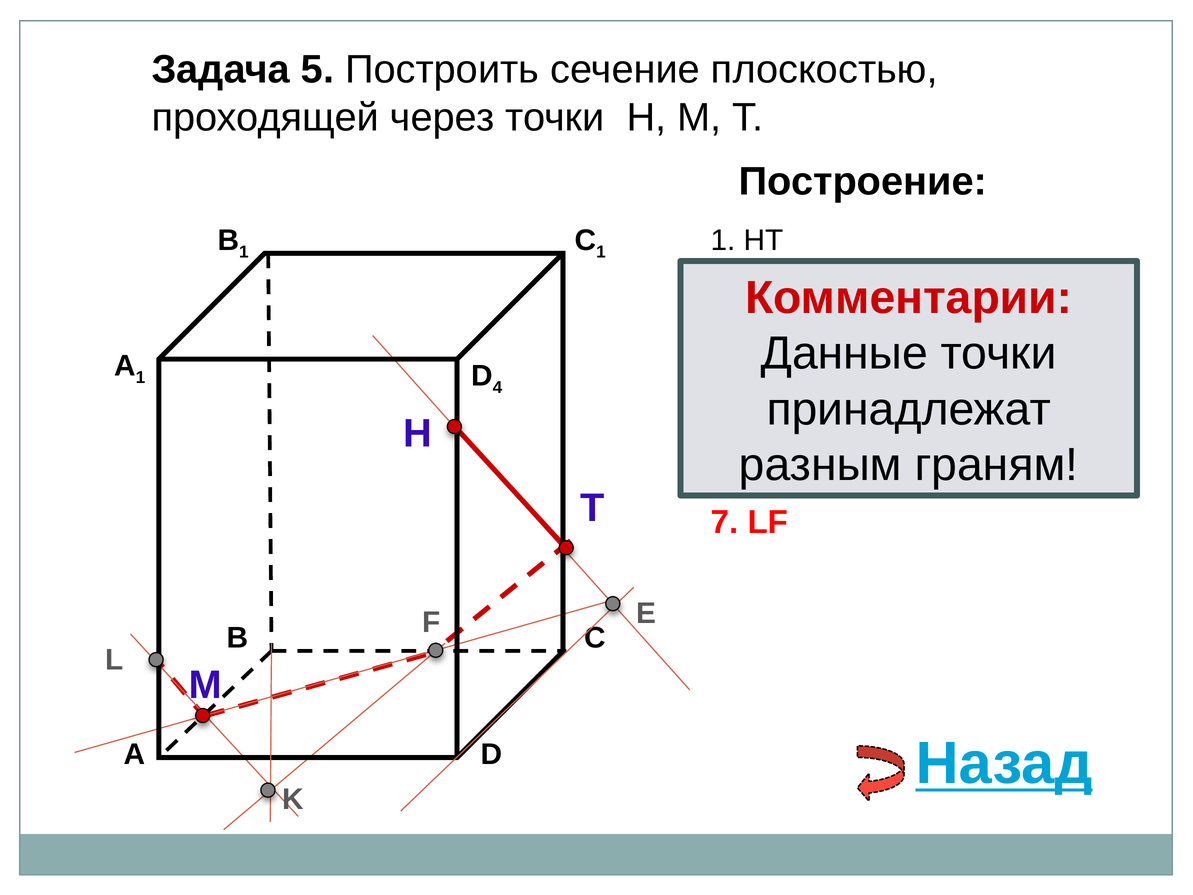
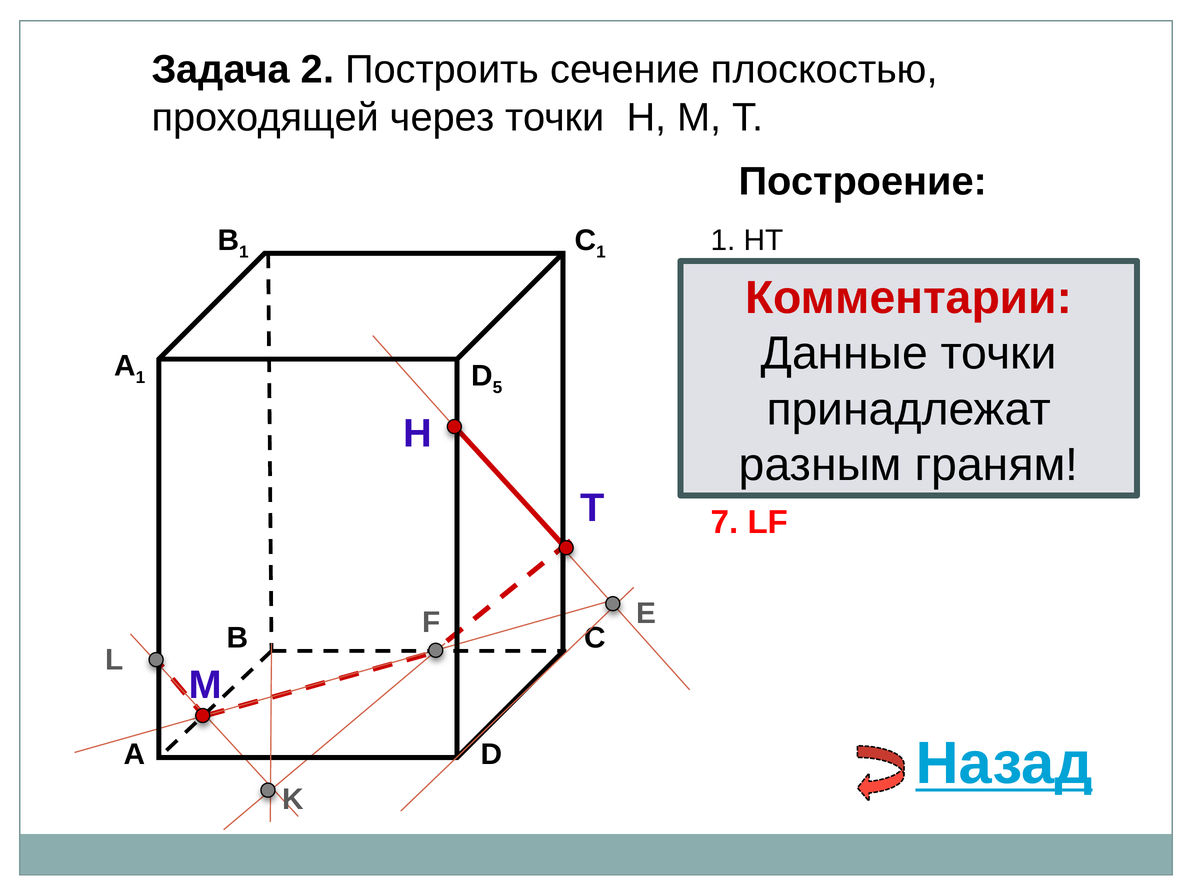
Задача 5: 5 -> 2
D 4: 4 -> 5
